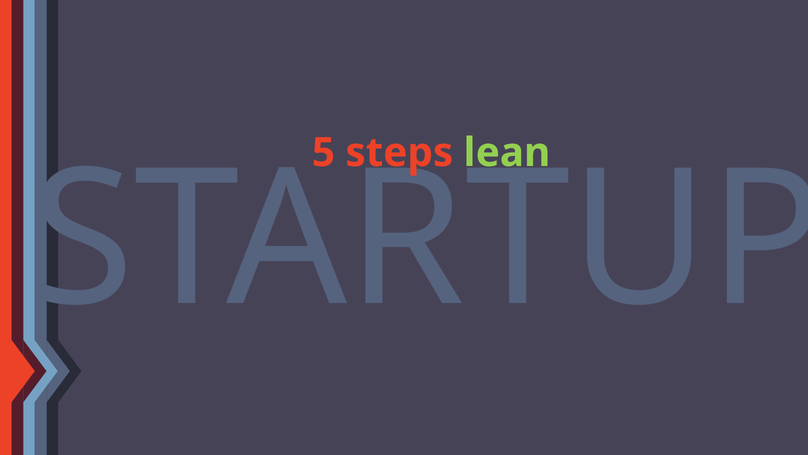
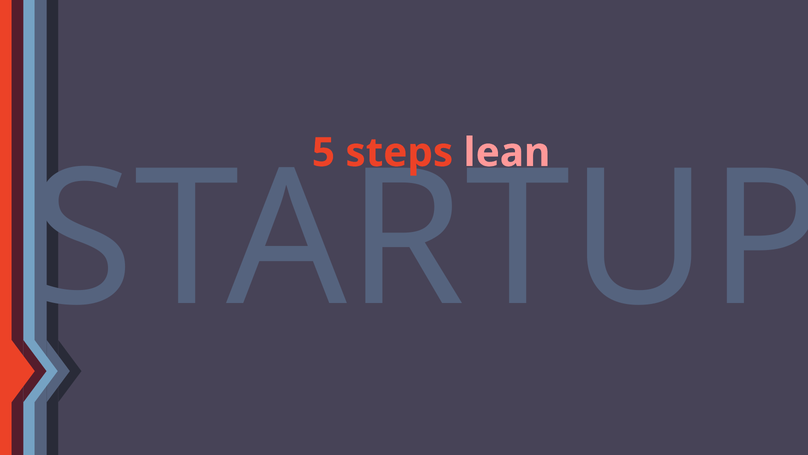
lean colour: light green -> pink
